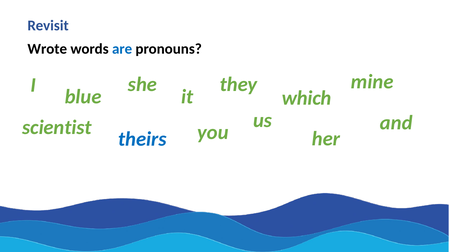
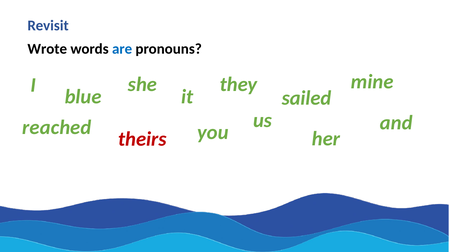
which: which -> sailed
scientist: scientist -> reached
theirs colour: blue -> red
